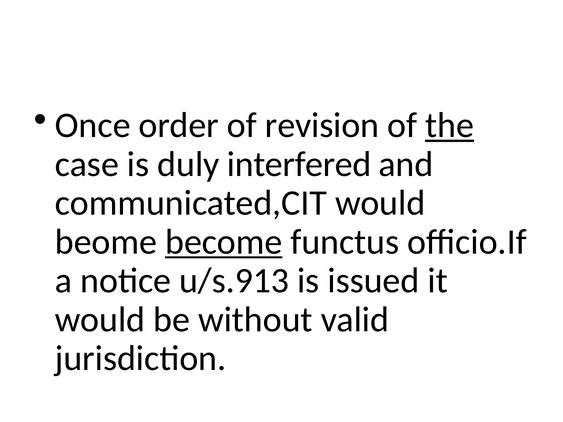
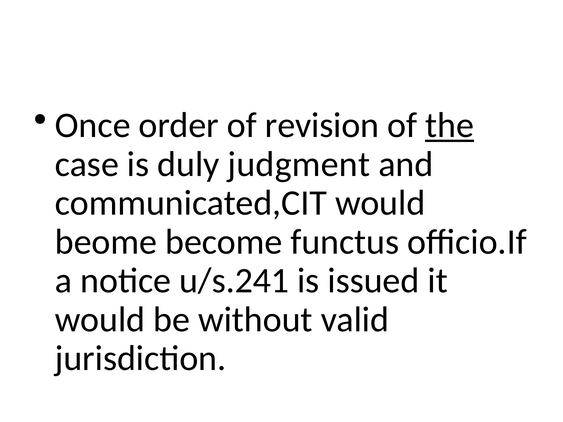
interfered: interfered -> judgment
become underline: present -> none
u/s.913: u/s.913 -> u/s.241
